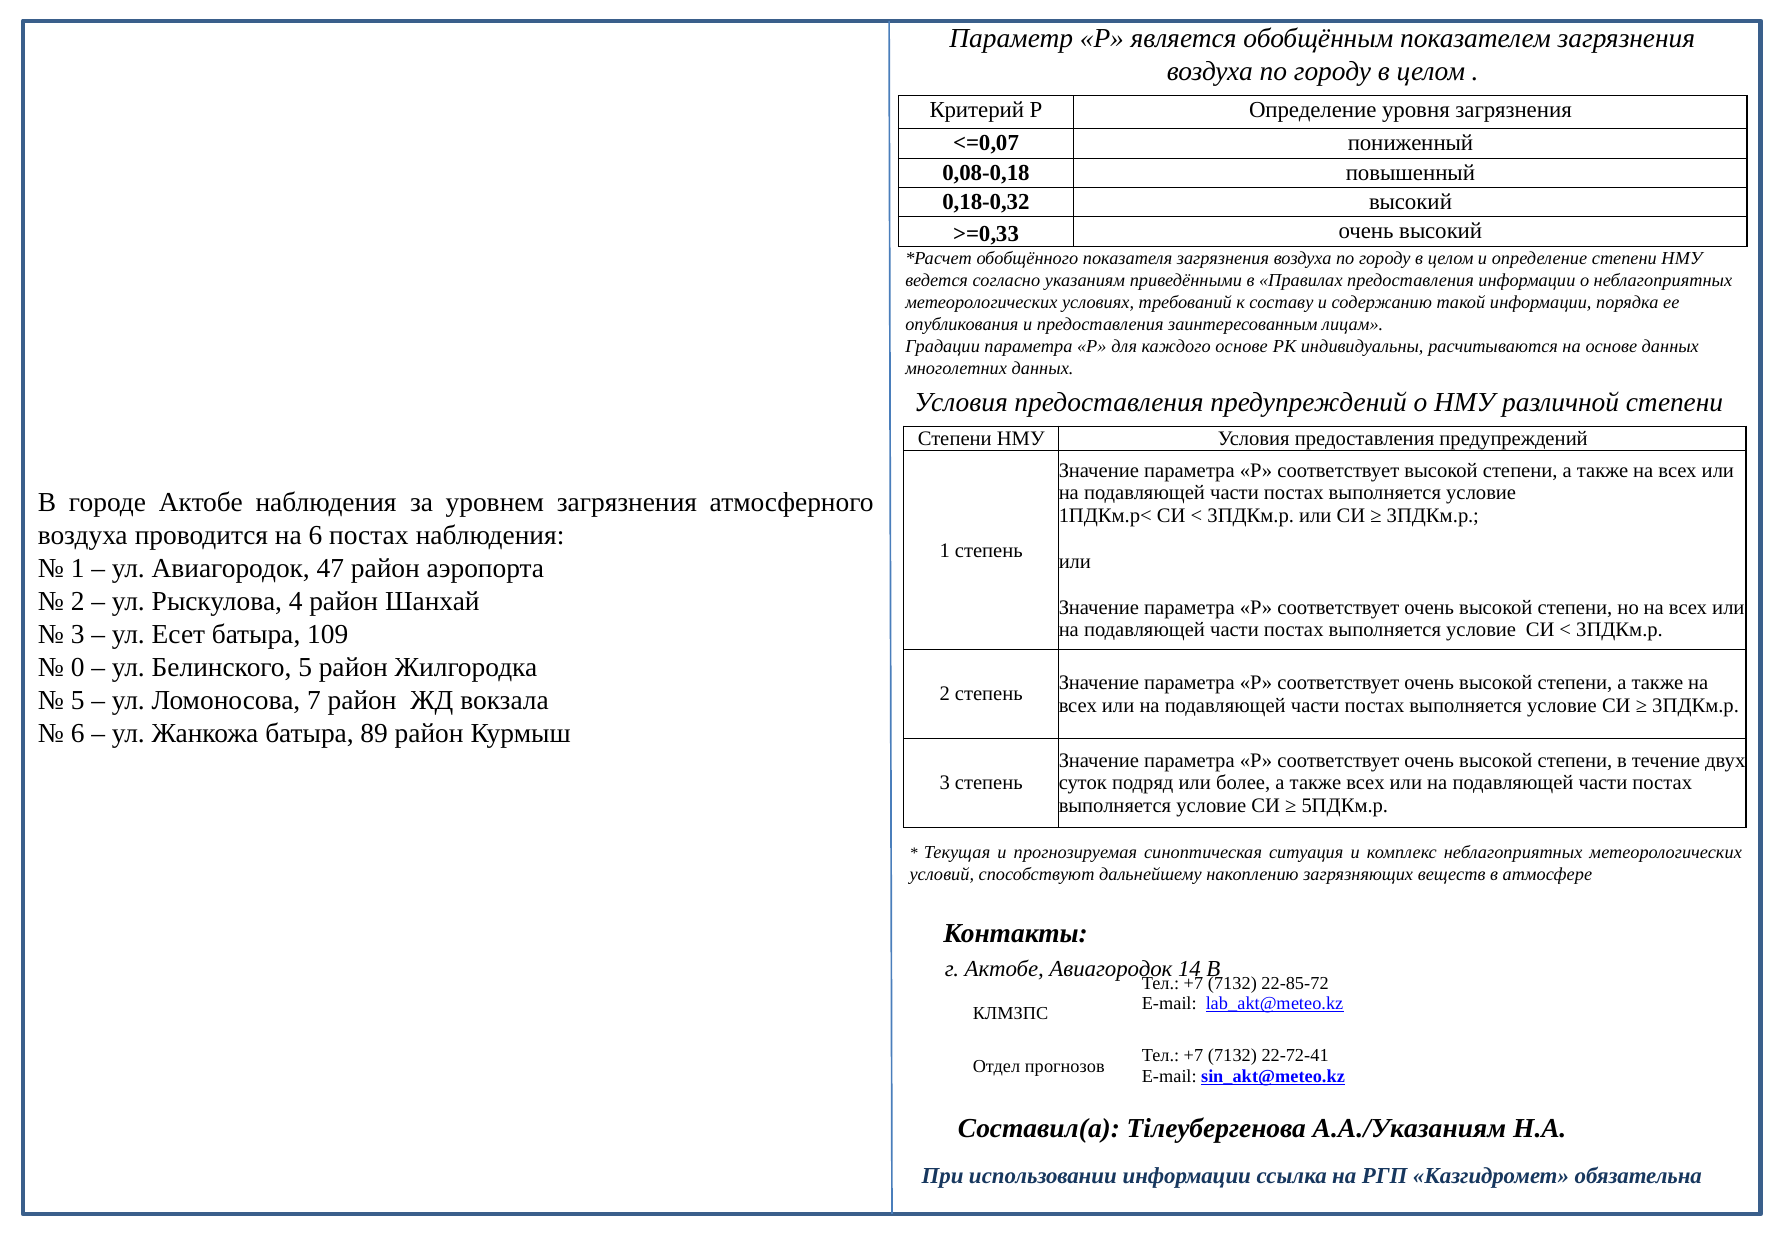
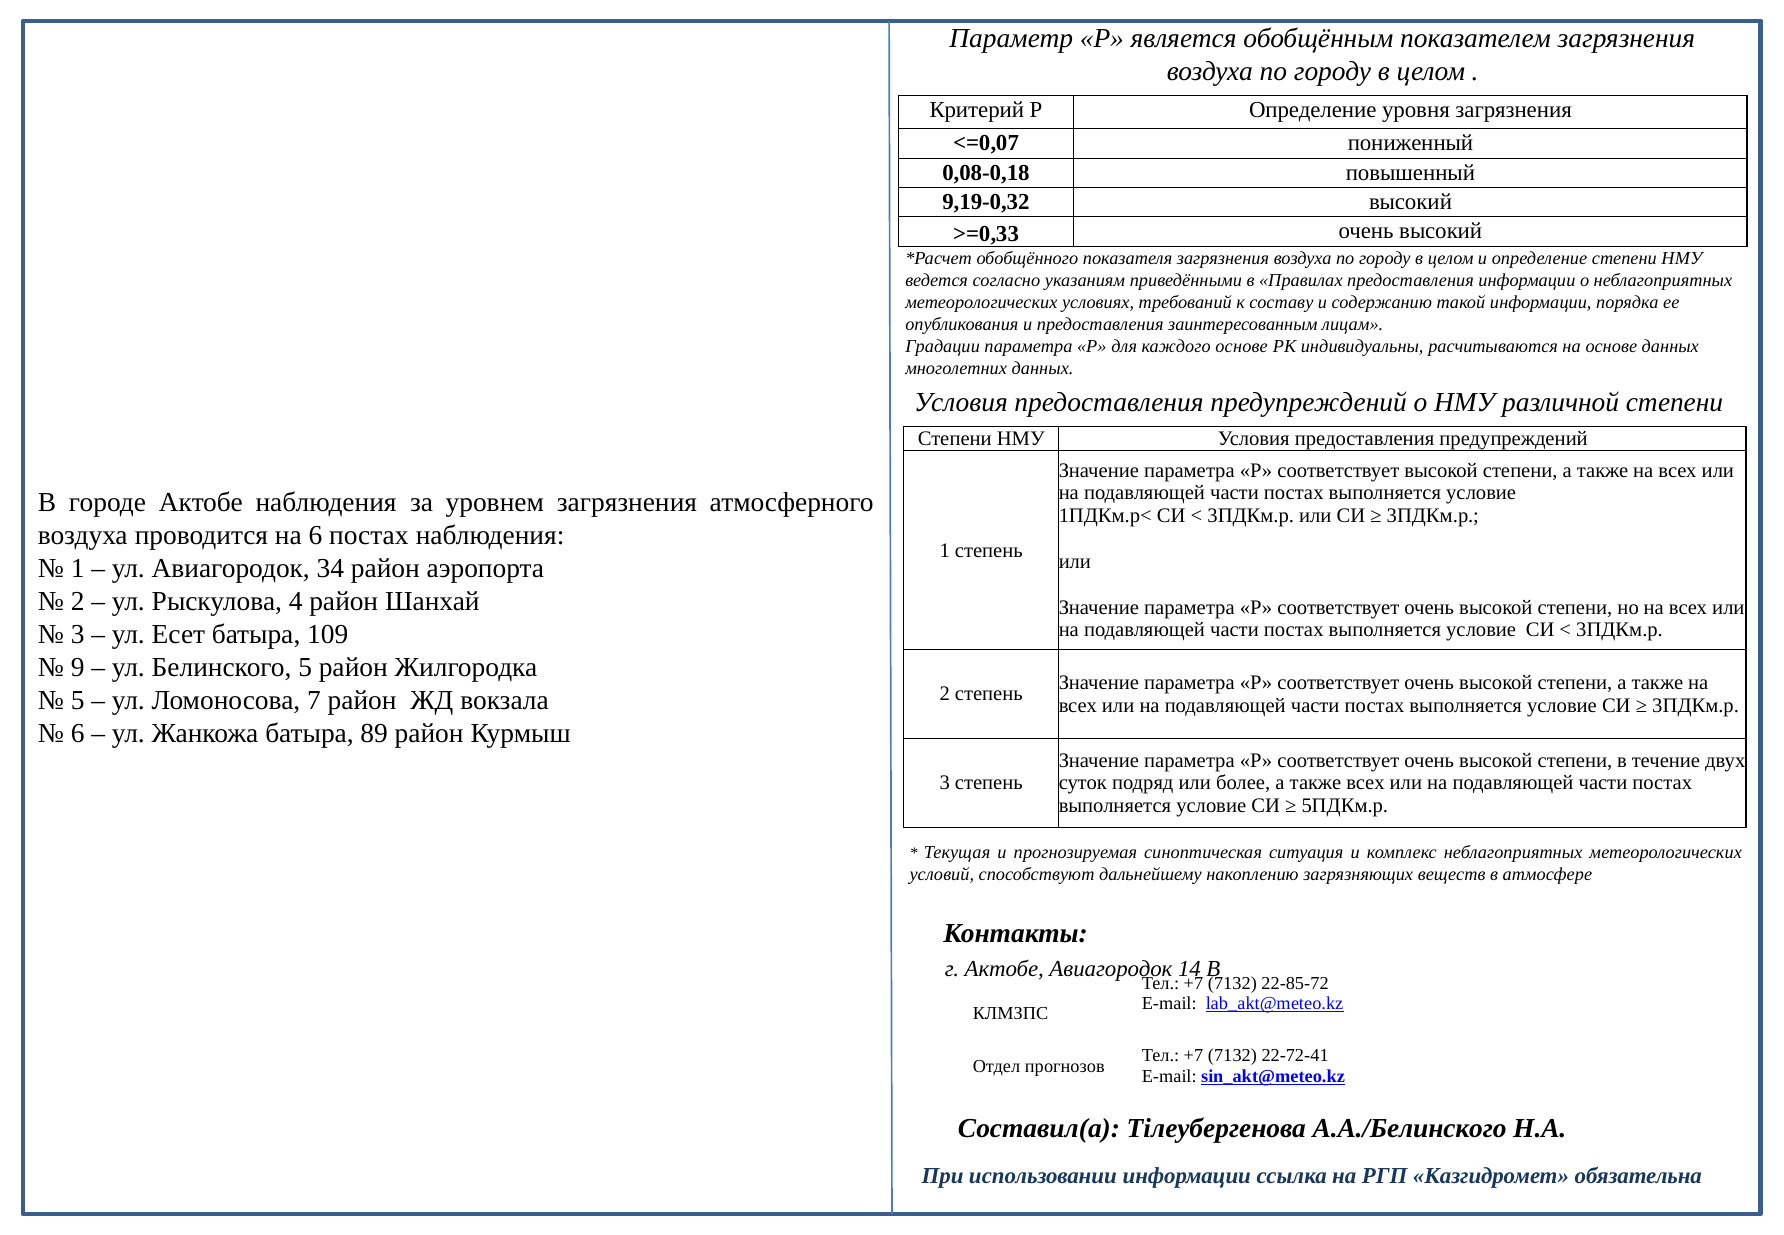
0,18-0,32: 0,18-0,32 -> 9,19-0,32
47: 47 -> 34
0: 0 -> 9
А.А./Указаниям: А.А./Указаниям -> А.А./Белинского
